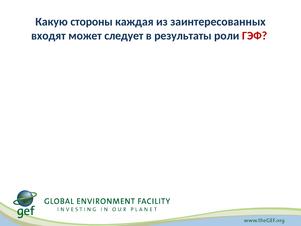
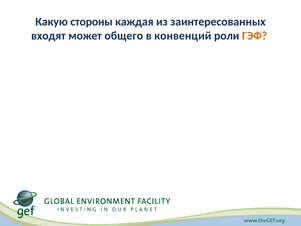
следует: следует -> общего
результаты: результаты -> конвенций
ГЭФ colour: red -> orange
